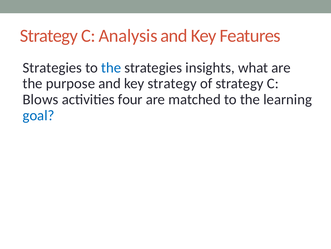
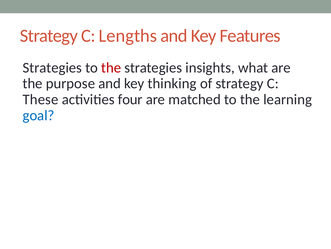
Analysis: Analysis -> Lengths
the at (111, 67) colour: blue -> red
key strategy: strategy -> thinking
Blows: Blows -> These
